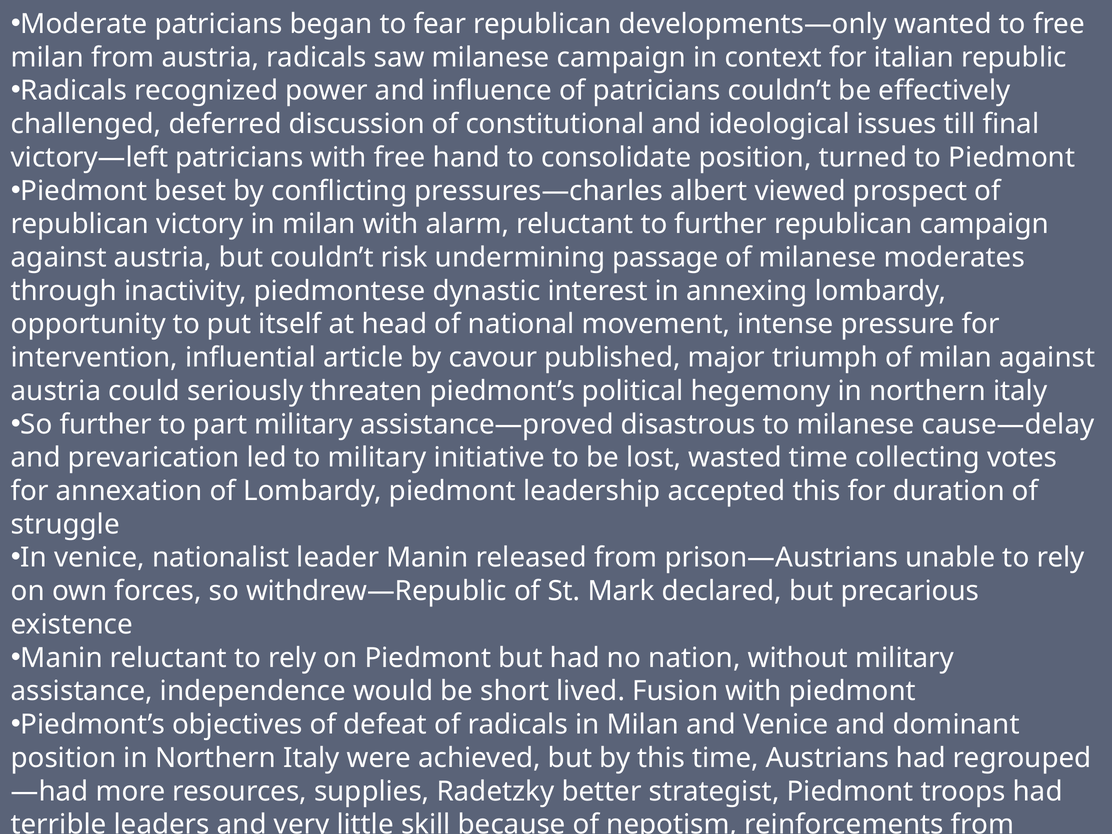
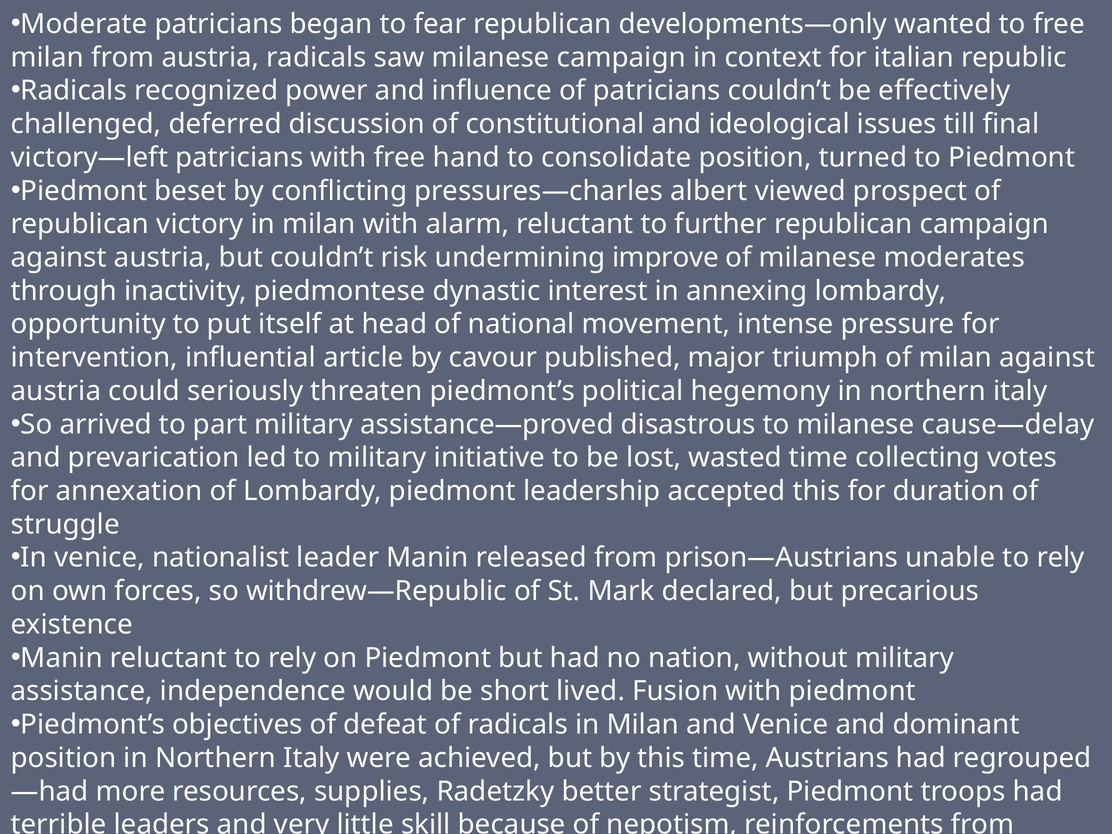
passage: passage -> improve
So further: further -> arrived
